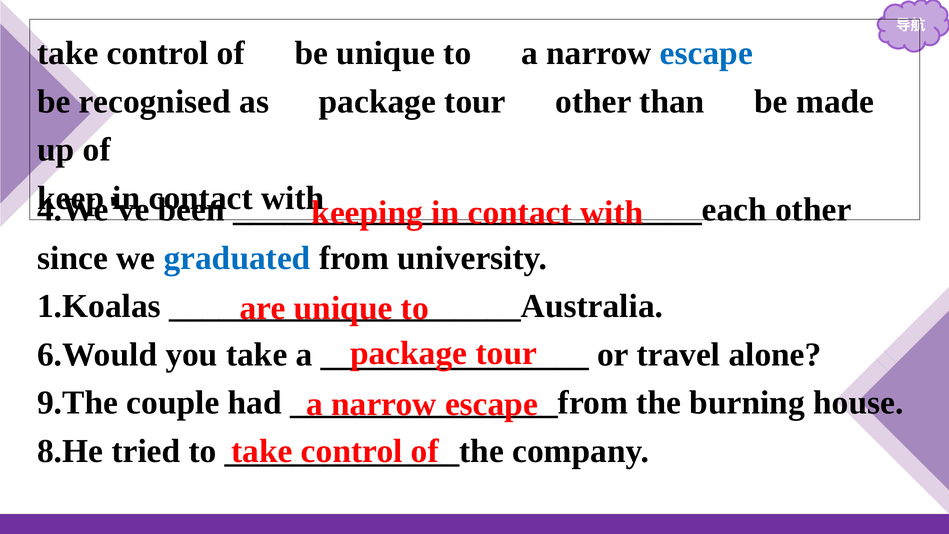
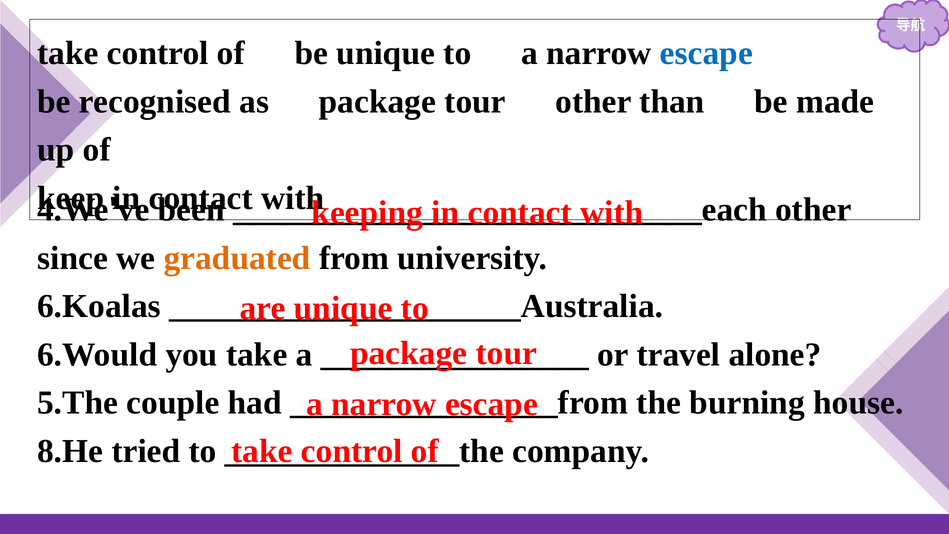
graduated colour: blue -> orange
1.Koalas: 1.Koalas -> 6.Koalas
9.The: 9.The -> 5.The
